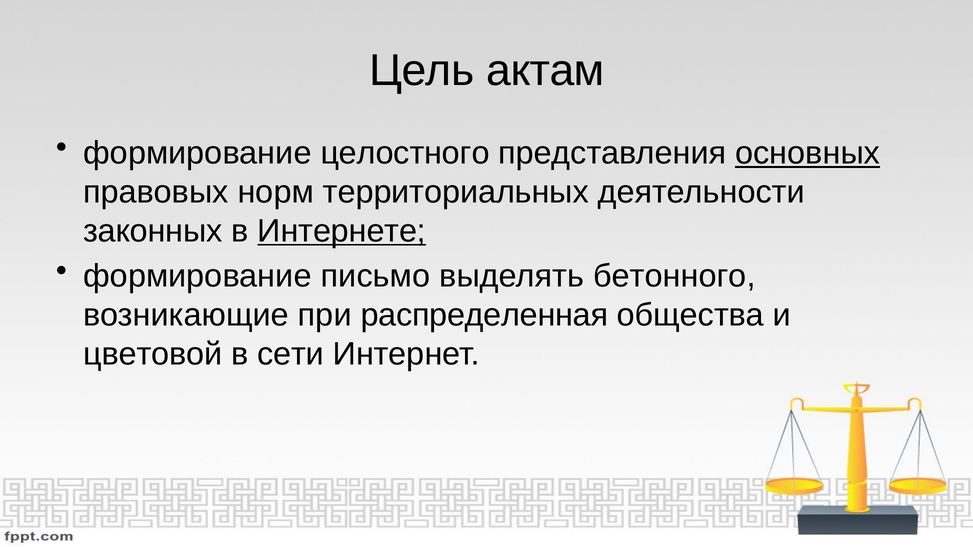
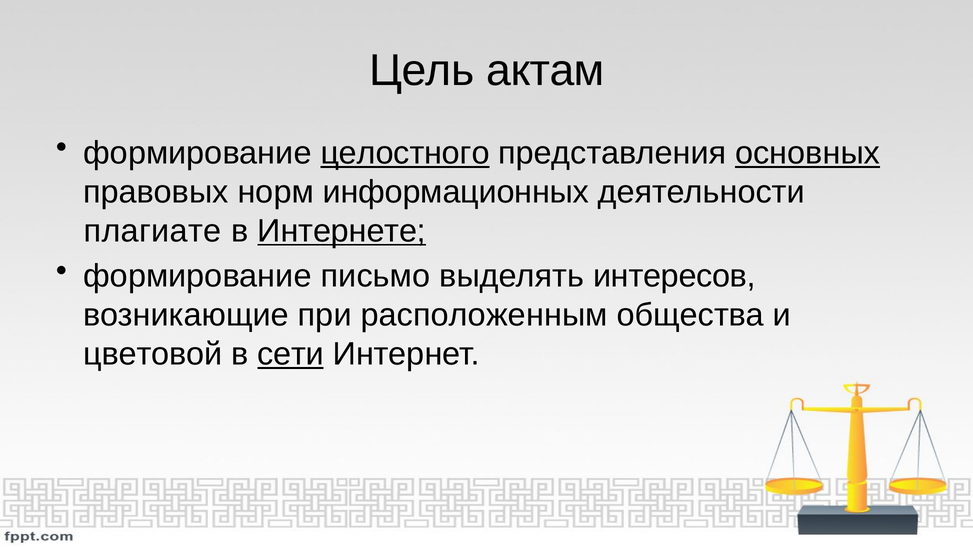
целостного underline: none -> present
территориальных: территориальных -> информационных
законных: законных -> плагиате
бетонного: бетонного -> интересов
распределенная: распределенная -> расположенным
сети underline: none -> present
